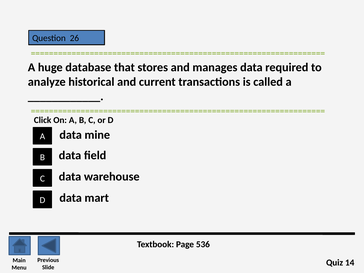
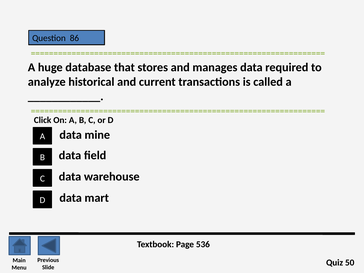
26: 26 -> 86
14: 14 -> 50
